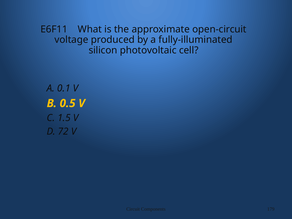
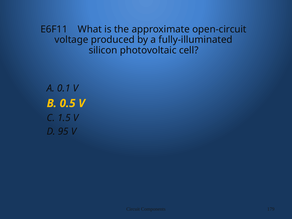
72: 72 -> 95
